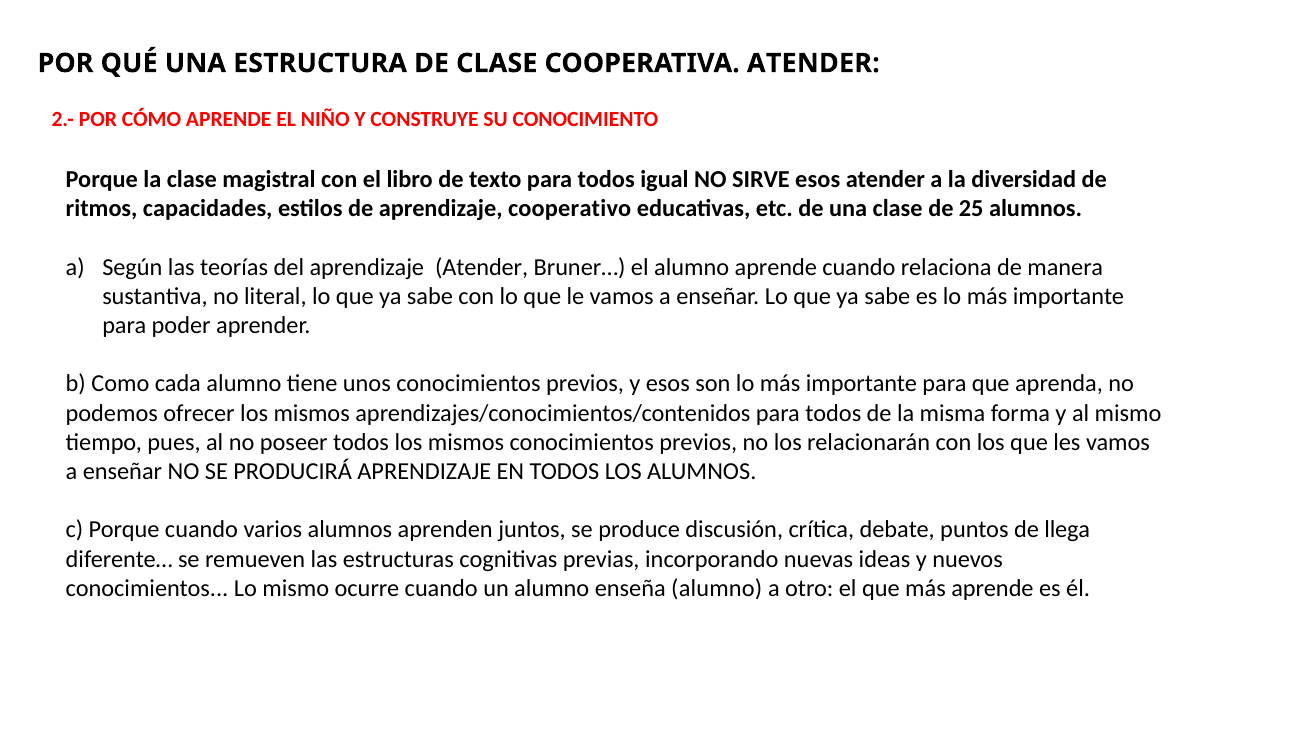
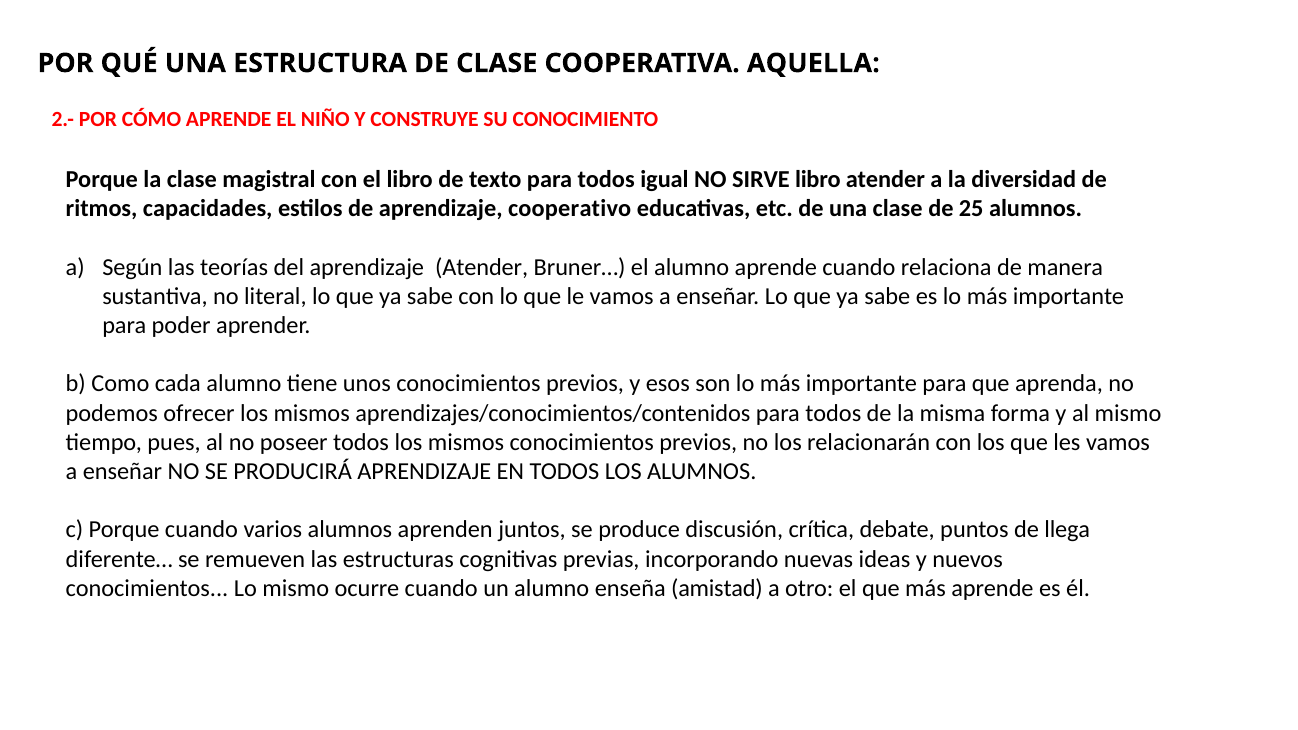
COOPERATIVA ATENDER: ATENDER -> AQUELLA
SIRVE esos: esos -> libro
enseña alumno: alumno -> amistad
